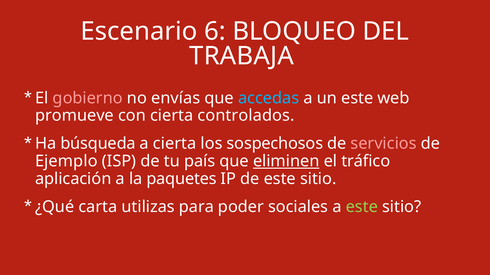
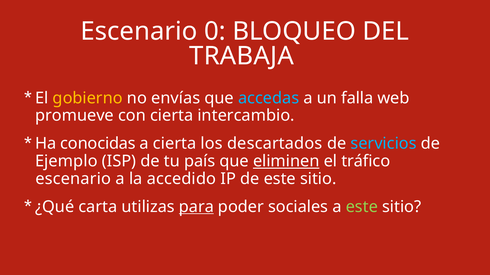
6: 6 -> 0
gobierno colour: pink -> yellow
un este: este -> falla
controlados: controlados -> intercambio
búsqueda: búsqueda -> conocidas
sospechosos: sospechosos -> descartados
servicios colour: pink -> light blue
aplicación at (73, 179): aplicación -> escenario
paquetes: paquetes -> accedido
para underline: none -> present
